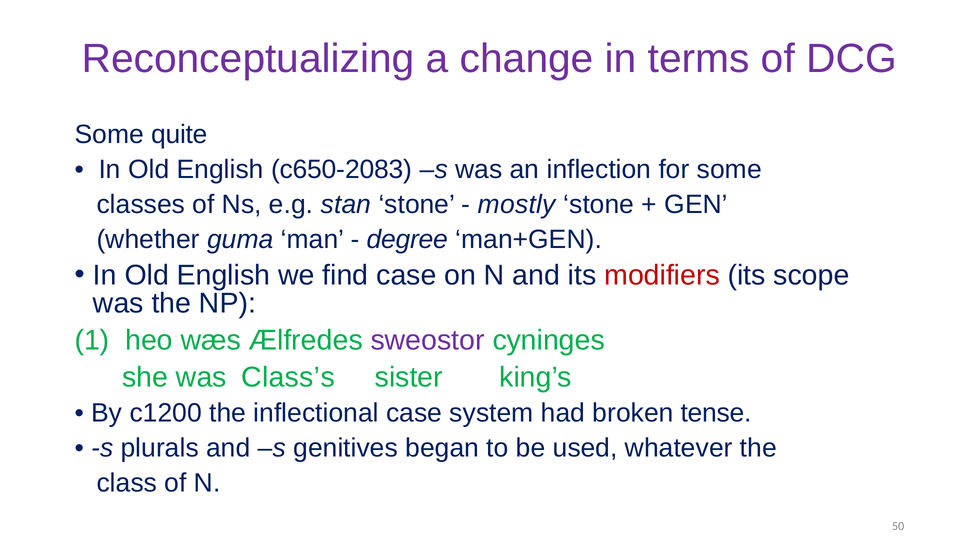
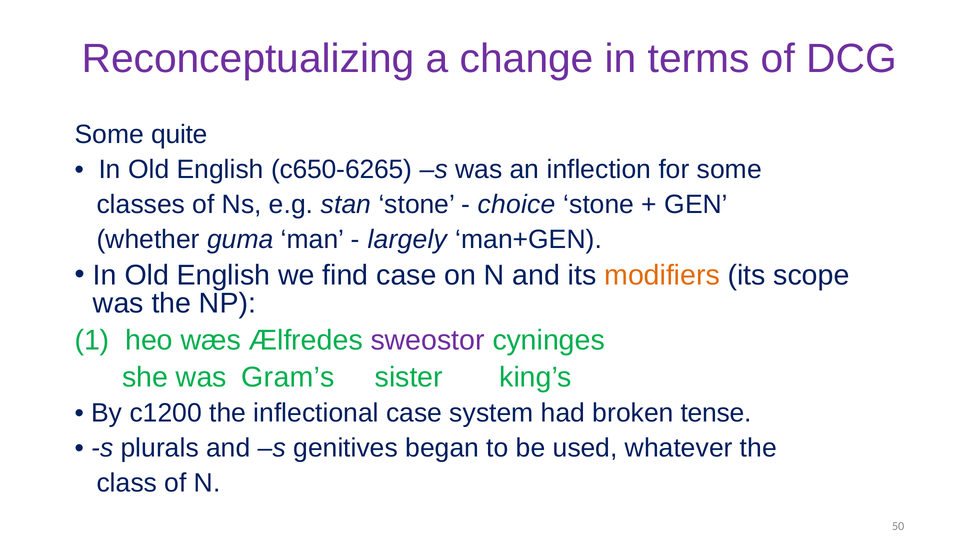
c650-2083: c650-2083 -> c650-6265
mostly: mostly -> choice
degree: degree -> largely
modifiers colour: red -> orange
Class’s: Class’s -> Gram’s
